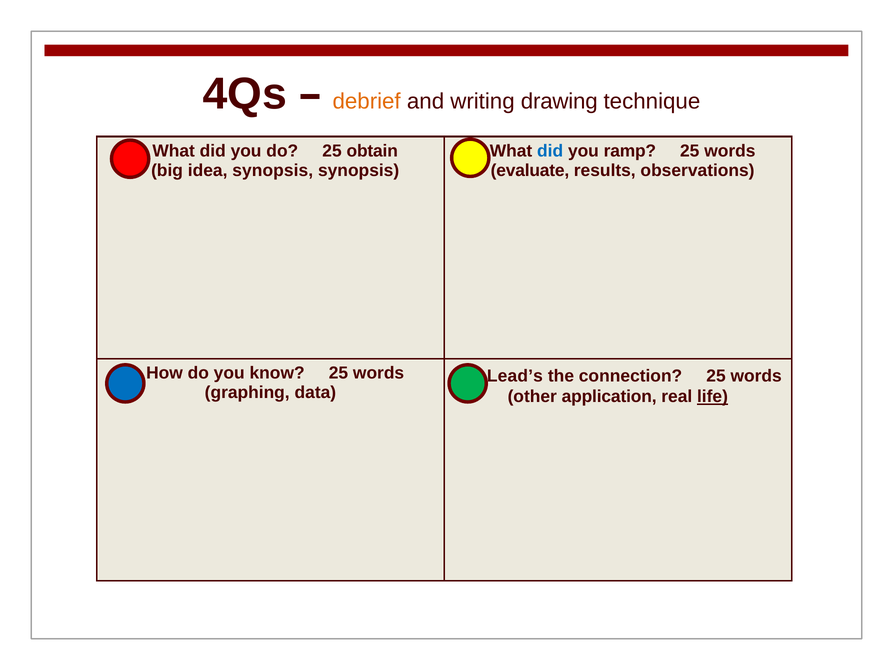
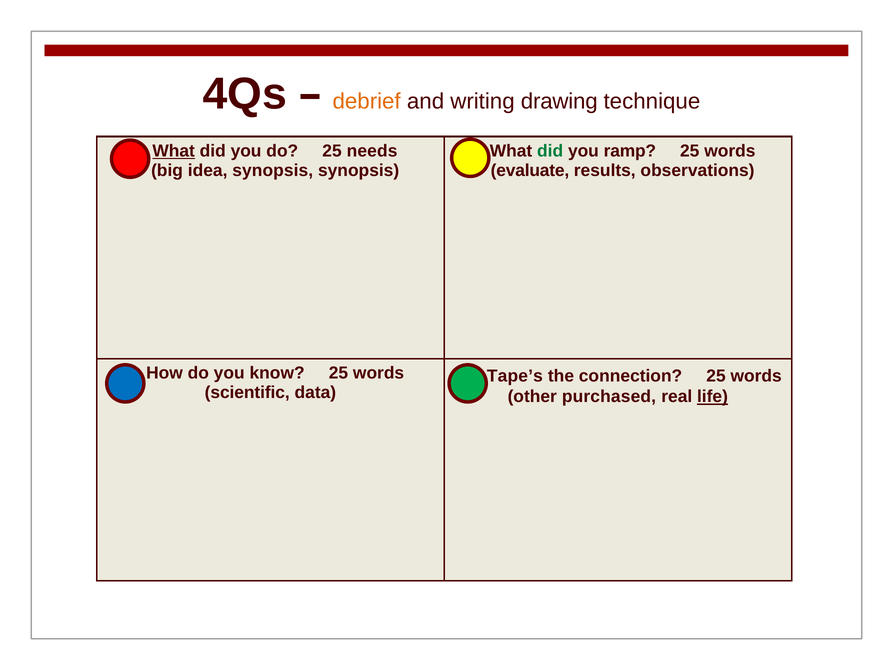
What at (174, 151) underline: none -> present
obtain: obtain -> needs
did at (550, 151) colour: blue -> green
Lead’s: Lead’s -> Tape’s
graphing: graphing -> scientific
application: application -> purchased
